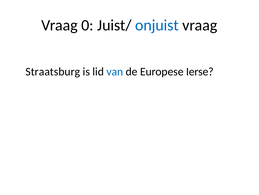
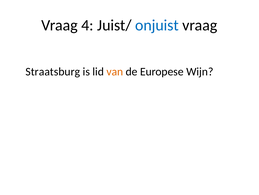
0: 0 -> 4
van colour: blue -> orange
Ierse: Ierse -> Wijn
